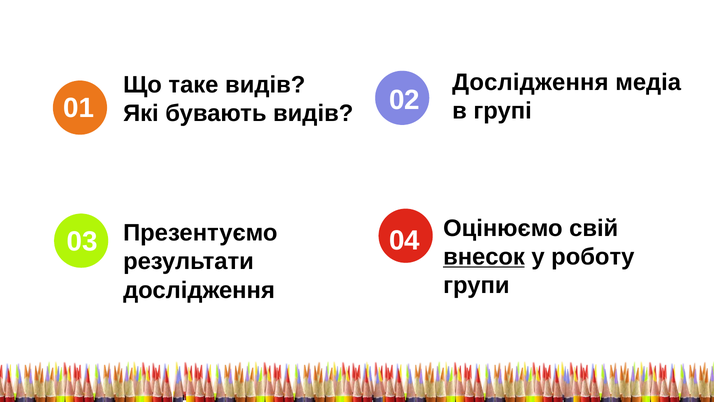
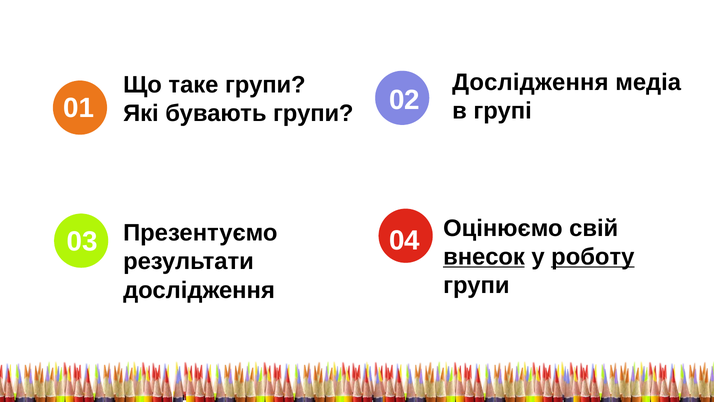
таке видів: видів -> групи
бувають видів: видів -> групи
роботу underline: none -> present
